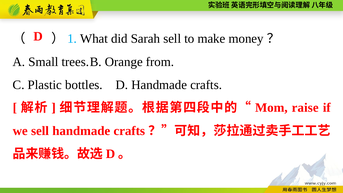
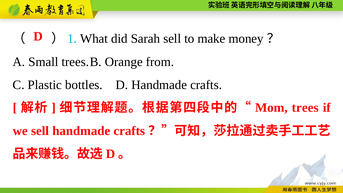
raise: raise -> trees
